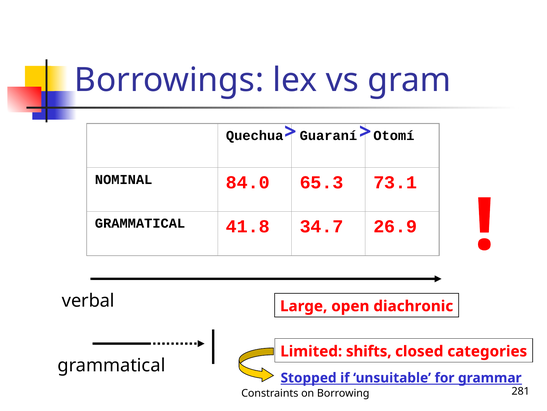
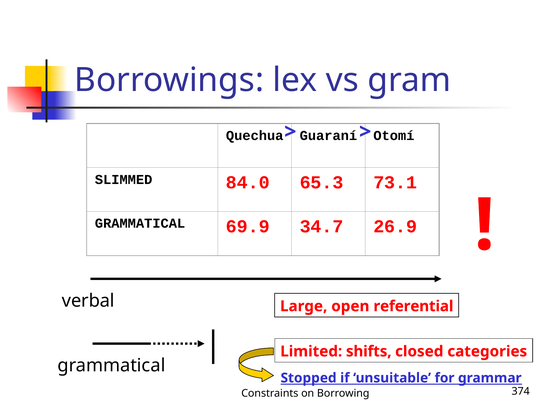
NOMINAL: NOMINAL -> SLIMMED
41.8: 41.8 -> 69.9
diachronic: diachronic -> referential
281: 281 -> 374
